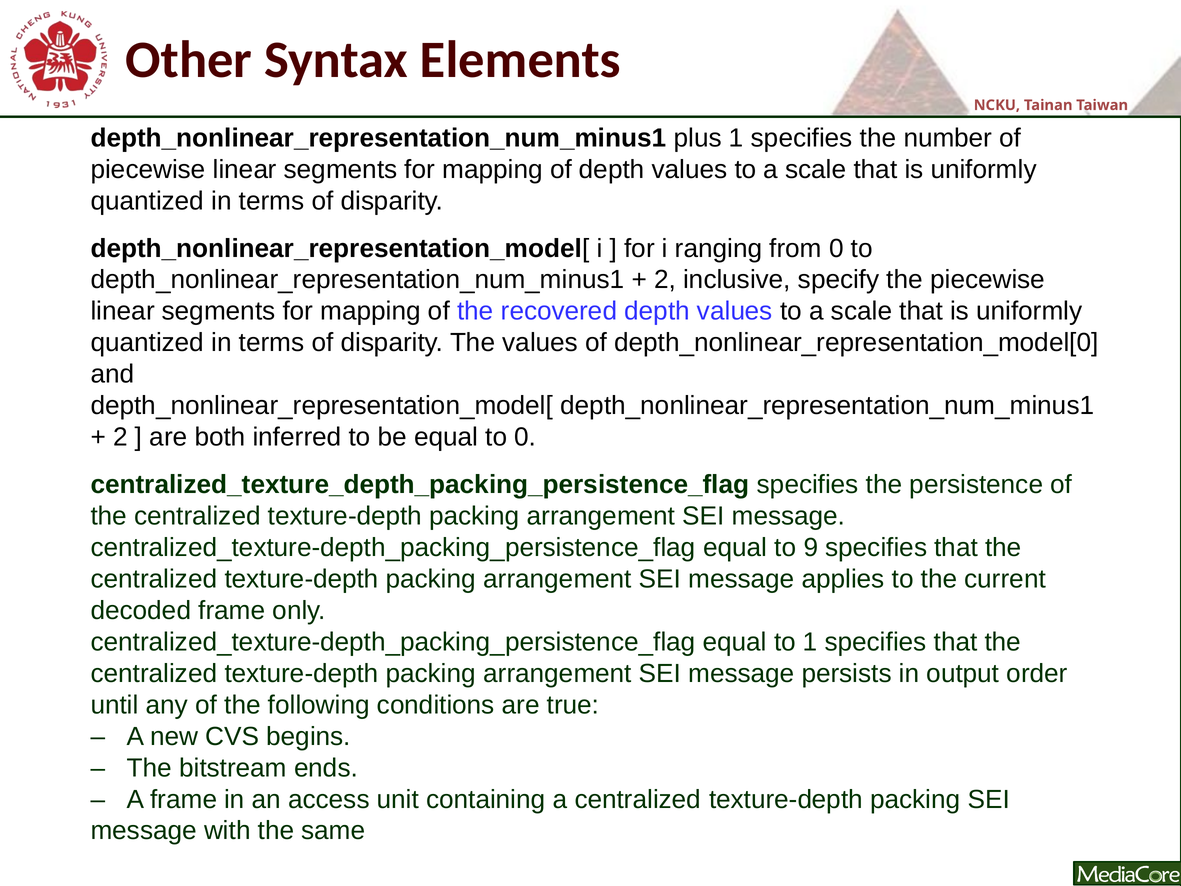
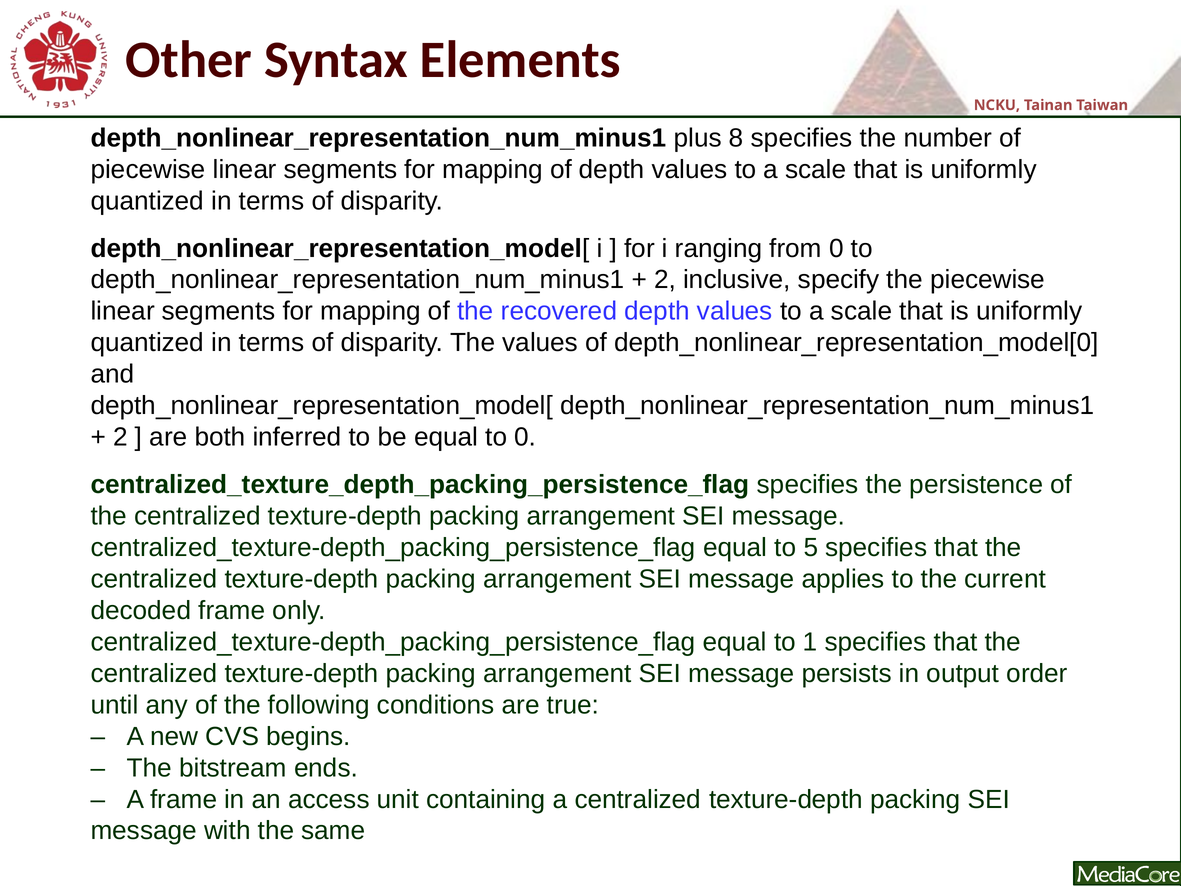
plus 1: 1 -> 8
9: 9 -> 5
